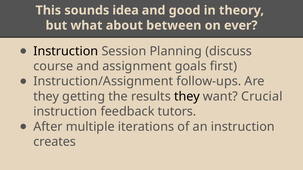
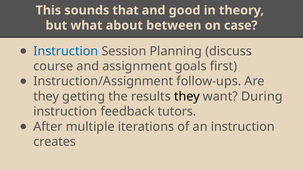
idea: idea -> that
ever: ever -> case
Instruction at (66, 51) colour: black -> blue
Crucial: Crucial -> During
